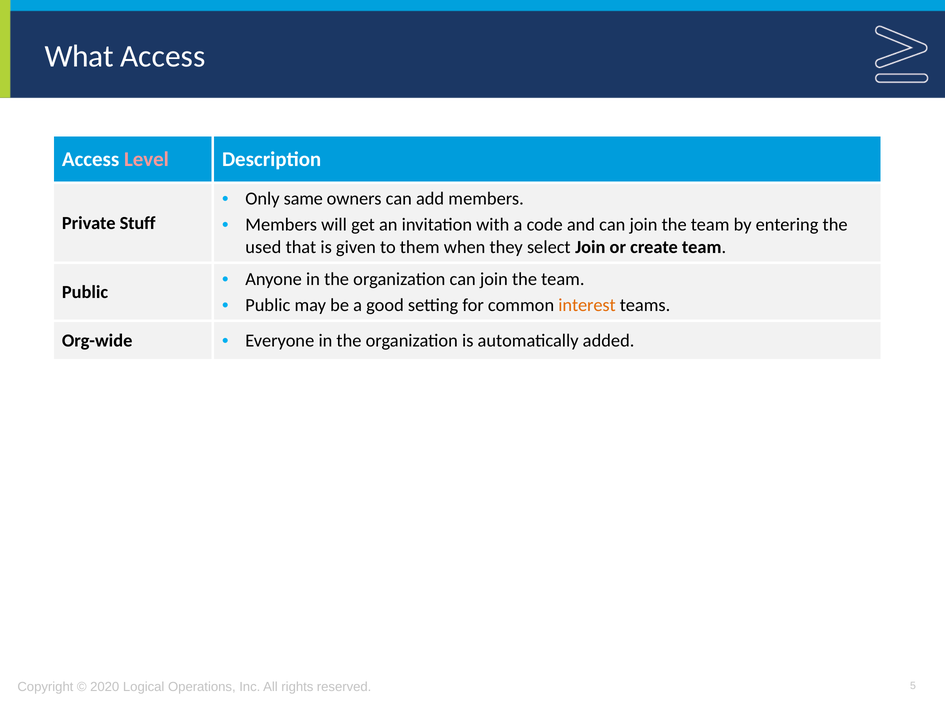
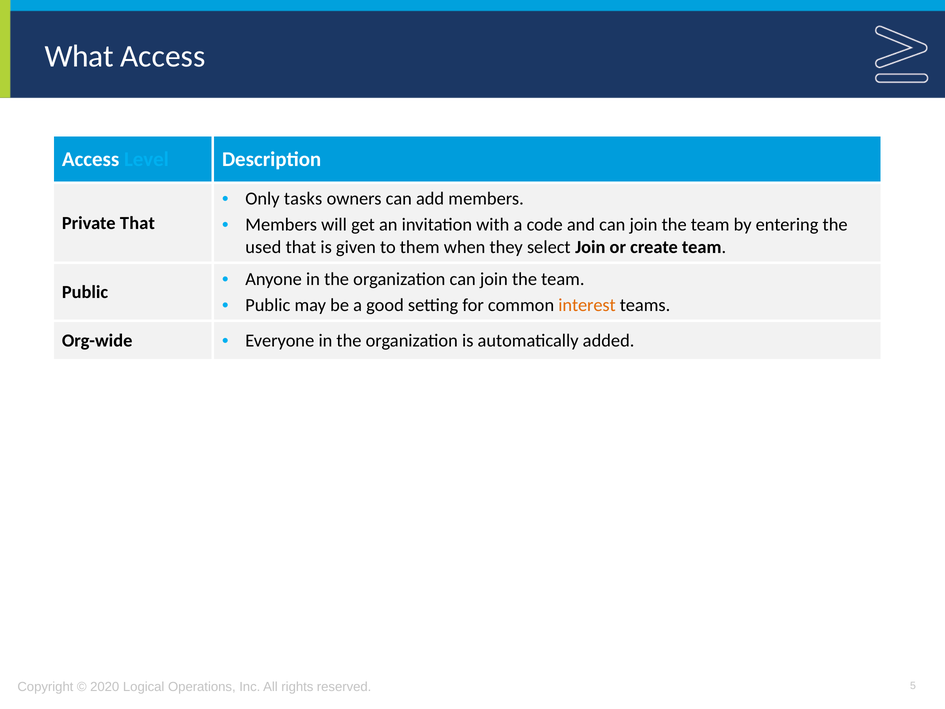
Level colour: pink -> light blue
same: same -> tasks
Private Stuff: Stuff -> That
